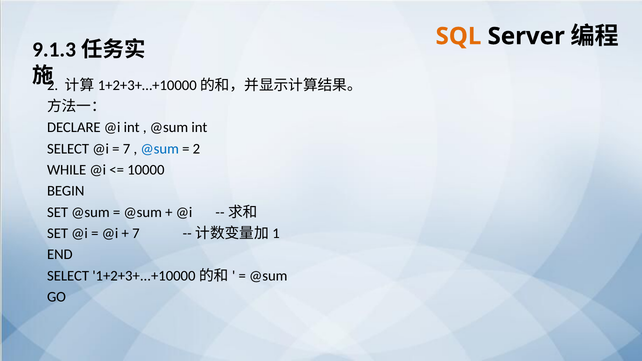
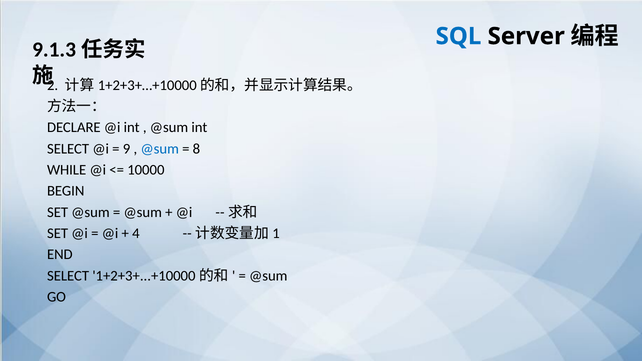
SQL colour: orange -> blue
7 at (127, 149): 7 -> 9
2 at (196, 149): 2 -> 8
7 at (136, 233): 7 -> 4
